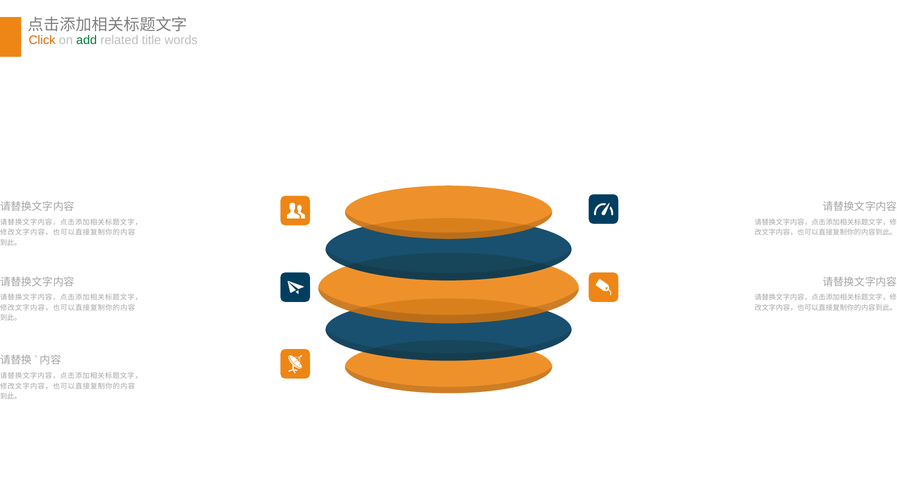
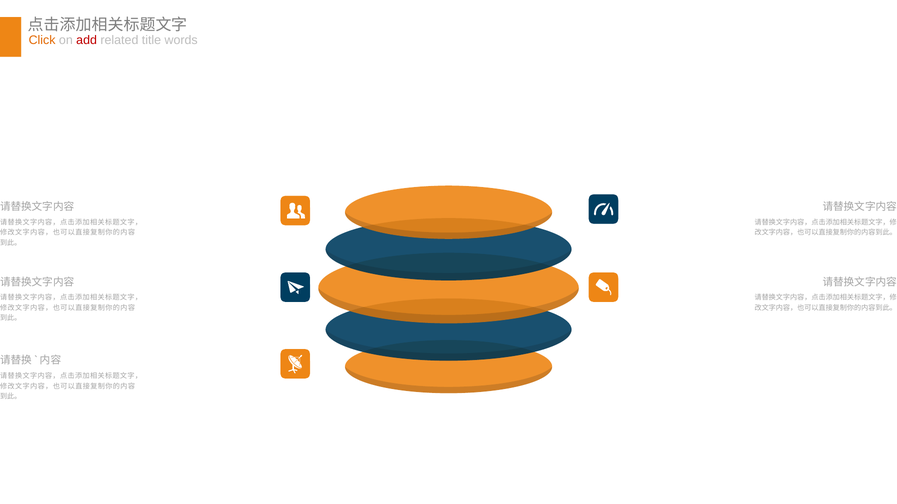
add colour: green -> red
